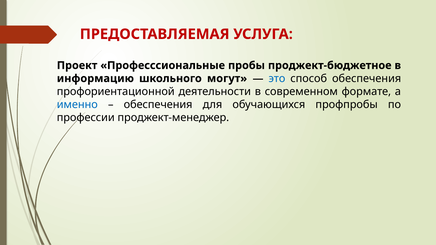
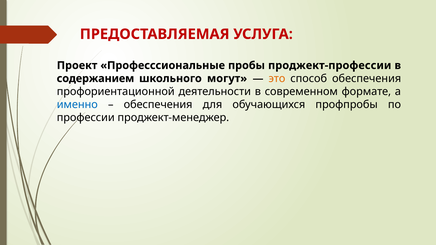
проджект-бюджетное: проджект-бюджетное -> проджект-профессии
информацию: информацию -> содержанием
это colour: blue -> orange
